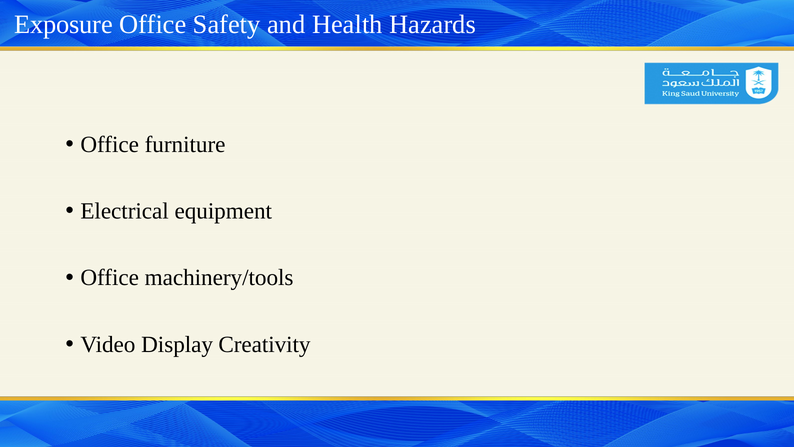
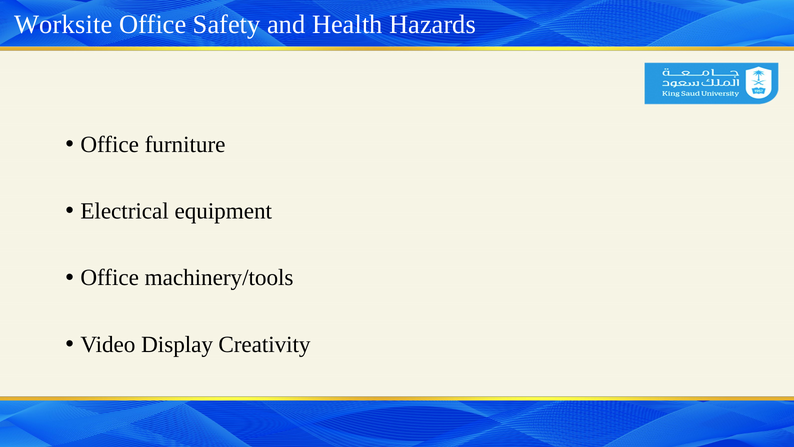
Exposure: Exposure -> Worksite
